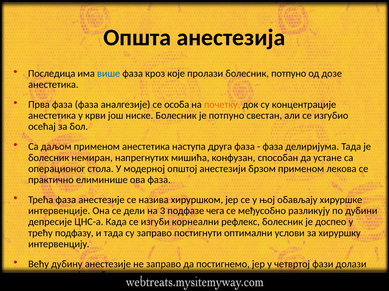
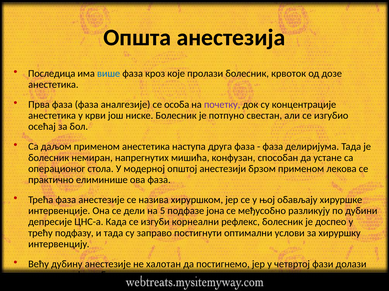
болесник потпуно: потпуно -> крвоток
почетку colour: orange -> purple
3: 3 -> 5
чега: чега -> јона
не заправо: заправо -> халотан
